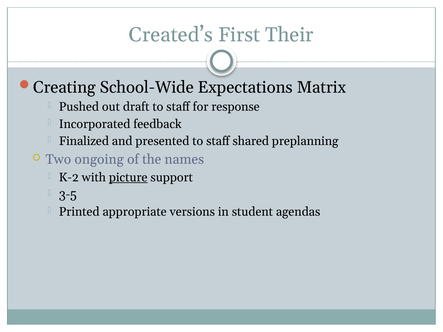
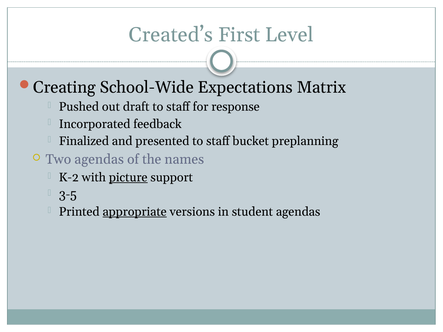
Their: Their -> Level
shared: shared -> bucket
Two ongoing: ongoing -> agendas
appropriate underline: none -> present
